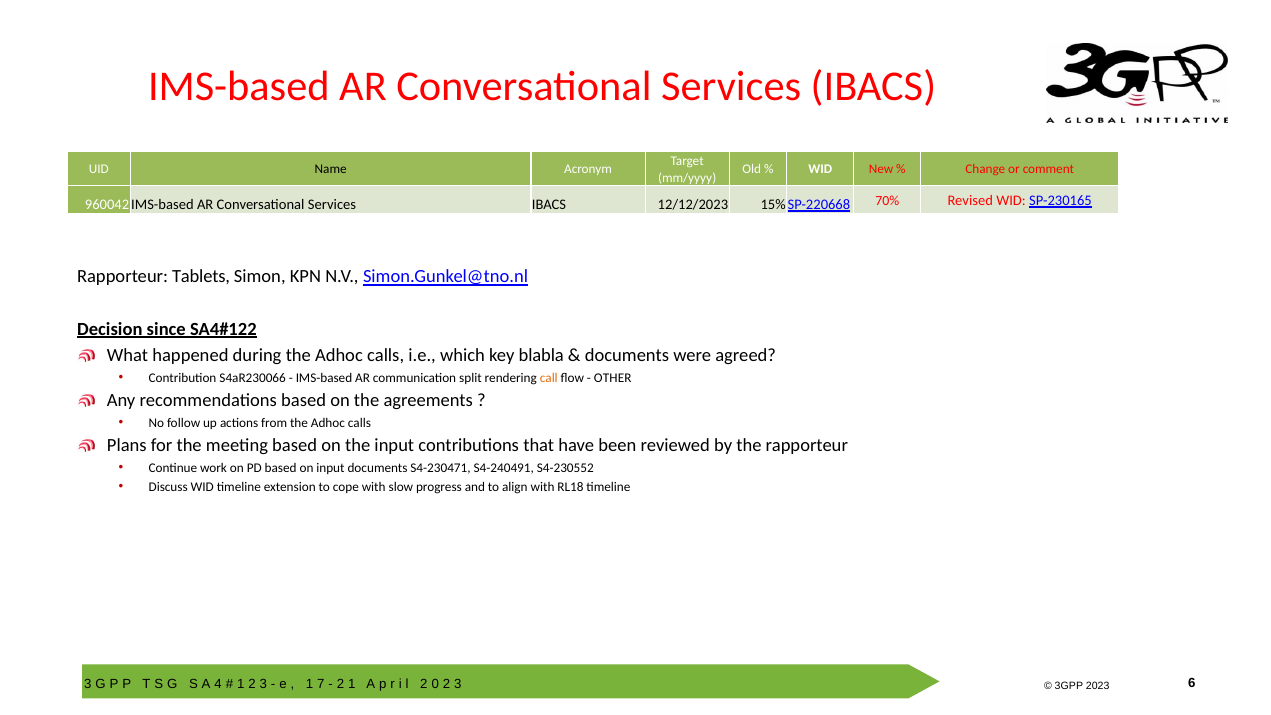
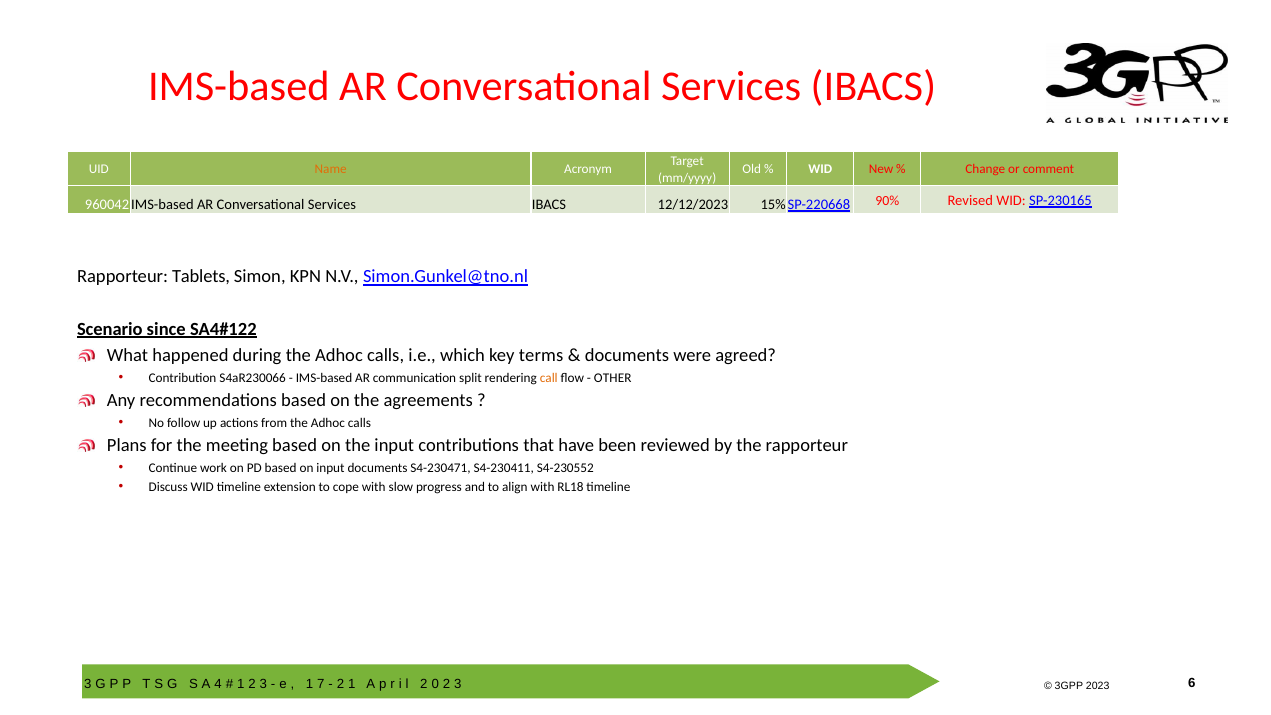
Name colour: black -> orange
70%: 70% -> 90%
Decision: Decision -> Scenario
blabla: blabla -> terms
S4-240491: S4-240491 -> S4-230411
